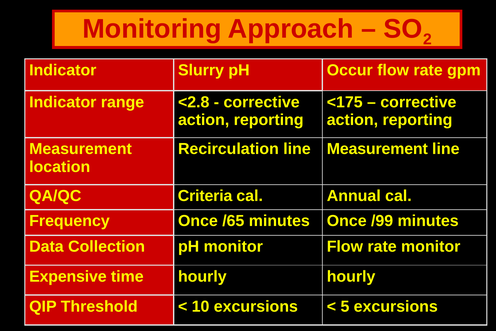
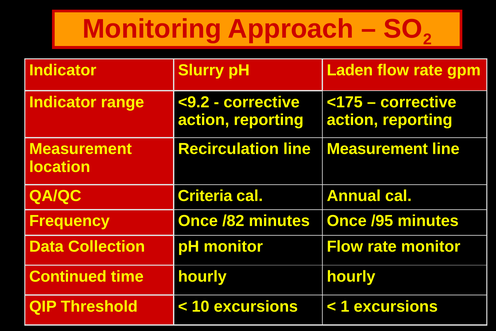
Occur: Occur -> Laden
<2.8: <2.8 -> <9.2
/65: /65 -> /82
/99: /99 -> /95
Expensive: Expensive -> Continued
5: 5 -> 1
